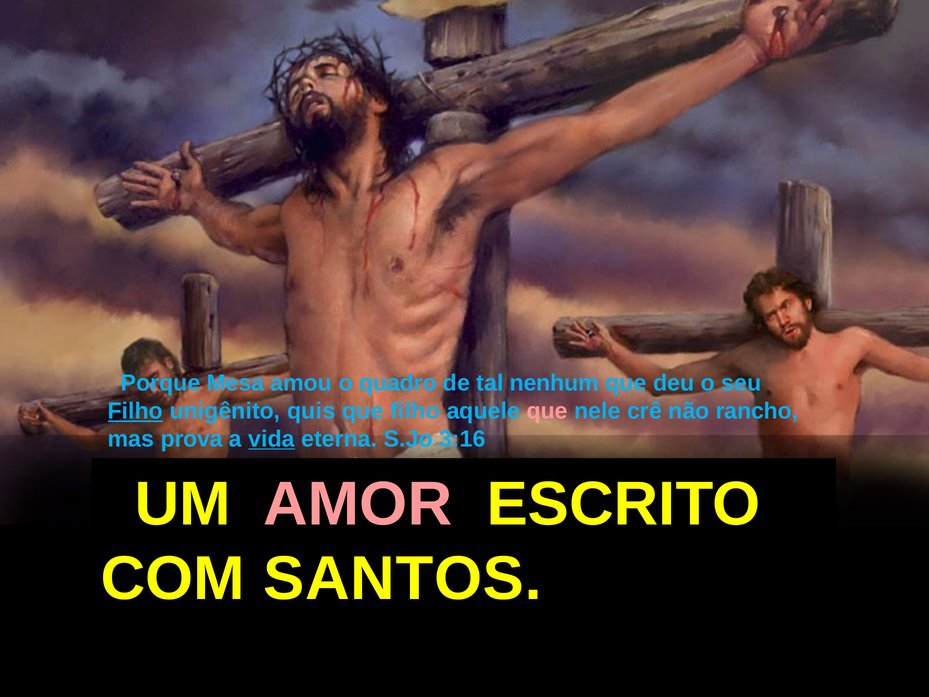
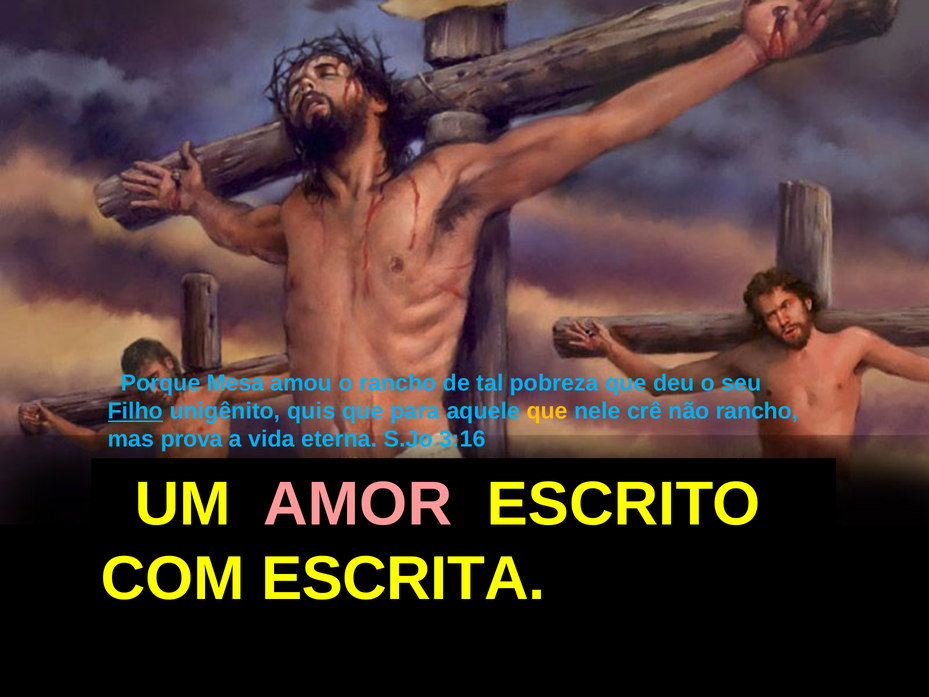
o quadro: quadro -> rancho
nenhum: nenhum -> pobreza
que filho: filho -> para
que at (547, 411) colour: pink -> yellow
vida underline: present -> none
SANTOS: SANTOS -> ESCRITA
